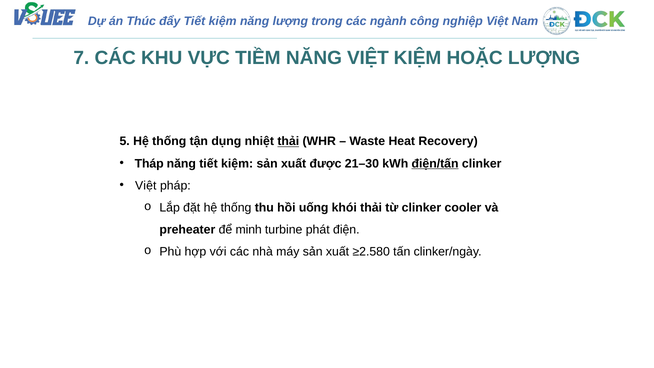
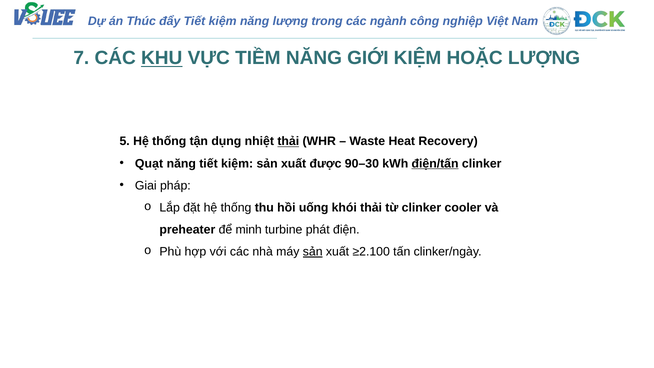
KHU underline: none -> present
NĂNG VIỆT: VIỆT -> GIỚI
Tháp: Tháp -> Quạt
21–30: 21–30 -> 90–30
Việt at (146, 186): Việt -> Giai
sản at (313, 252) underline: none -> present
≥2.580: ≥2.580 -> ≥2.100
